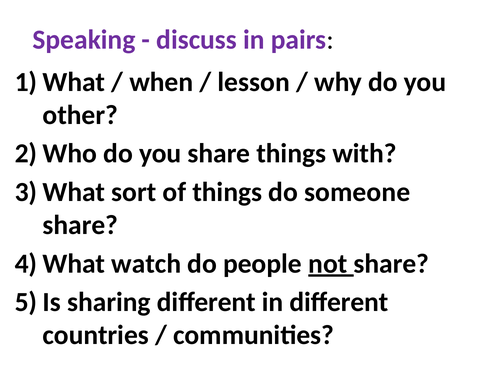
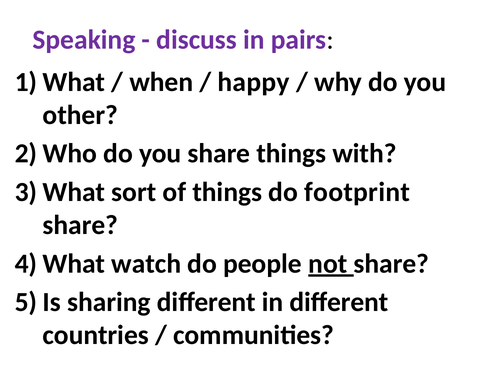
lesson: lesson -> happy
someone: someone -> footprint
